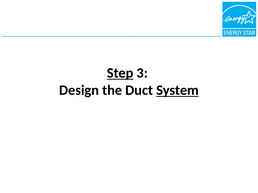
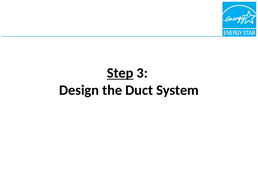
System underline: present -> none
